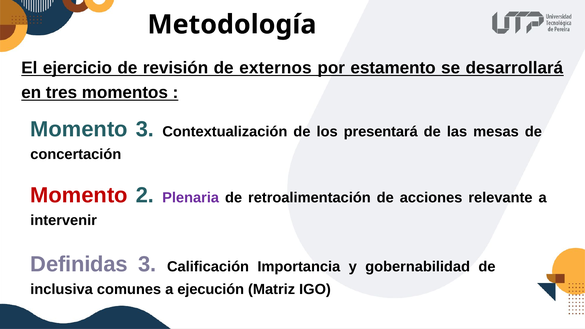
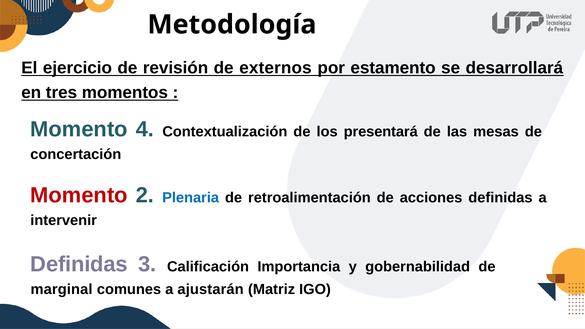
Momento 3: 3 -> 4
Plenaria colour: purple -> blue
acciones relevante: relevante -> definidas
inclusiva: inclusiva -> marginal
ejecución: ejecución -> ajustarán
